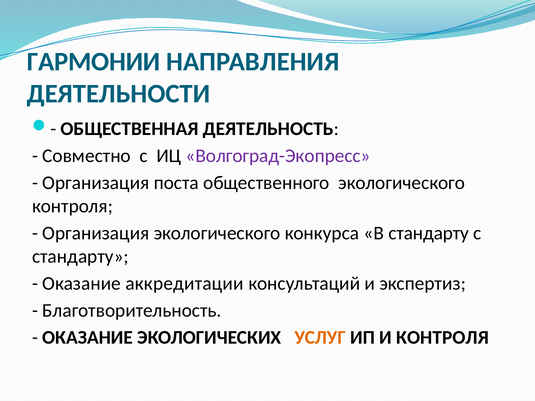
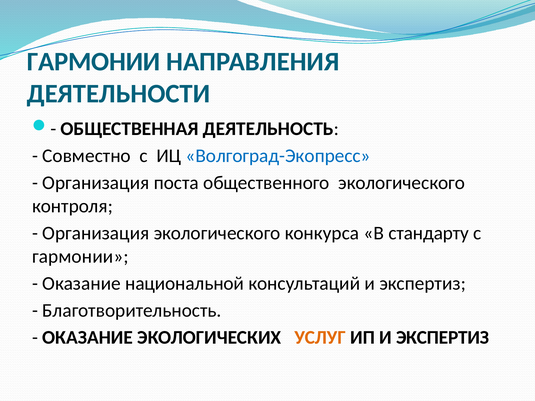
Волгоград-Экопресс colour: purple -> blue
стандарту at (80, 257): стандарту -> гармонии
аккредитации: аккредитации -> национальной
ИП И КОНТРОЛЯ: КОНТРОЛЯ -> ЭКСПЕРТИЗ
